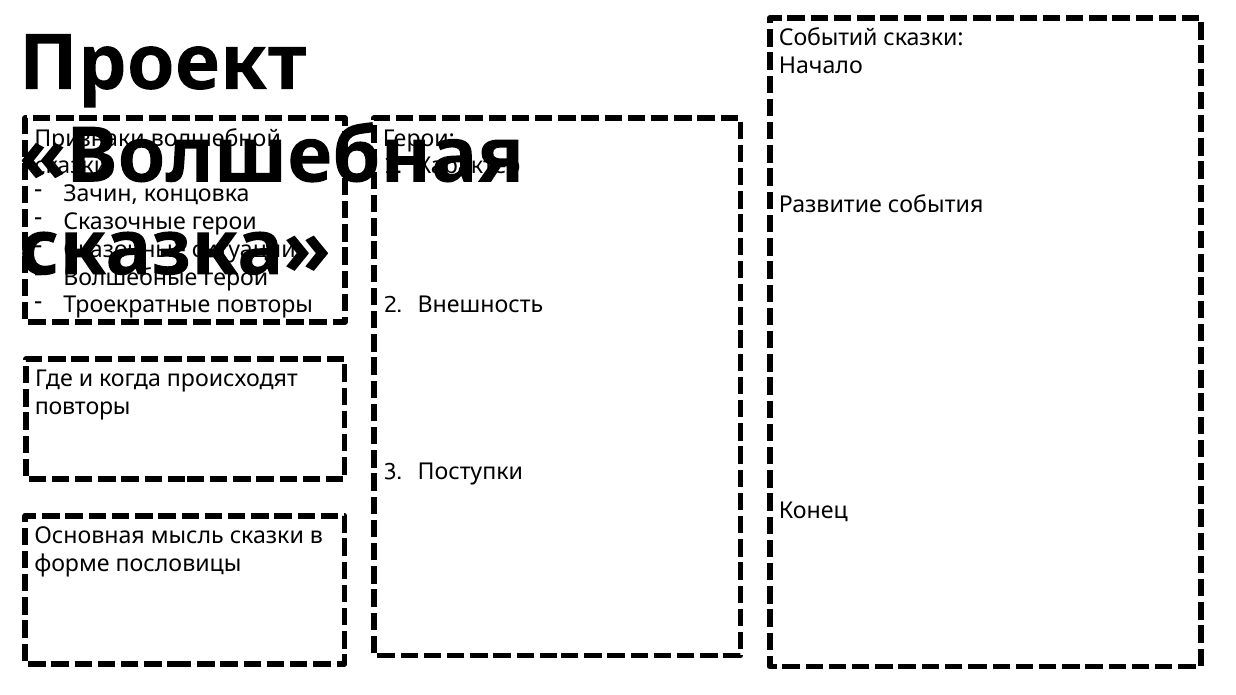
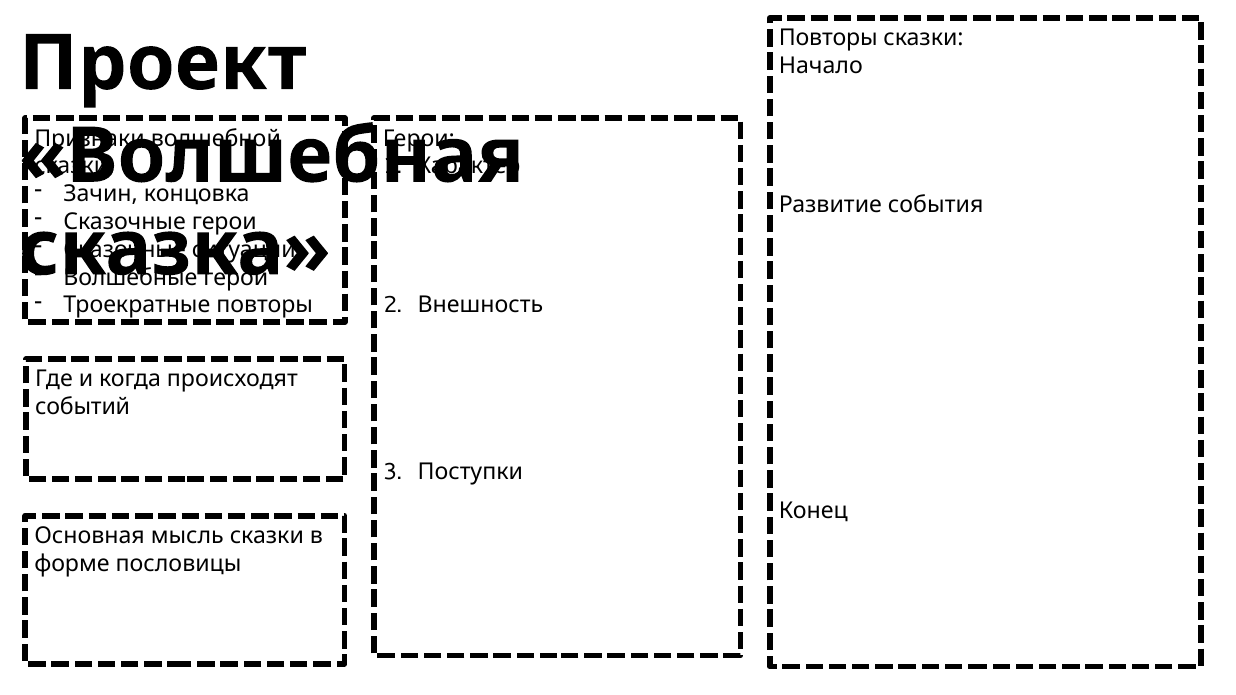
Событий at (828, 38): Событий -> Повторы
повторы at (83, 407): повторы -> событий
